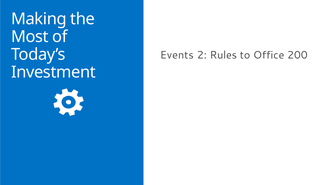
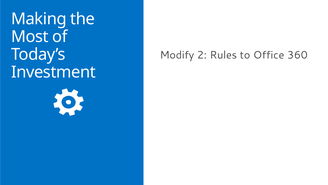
Events: Events -> Modify
200: 200 -> 360
